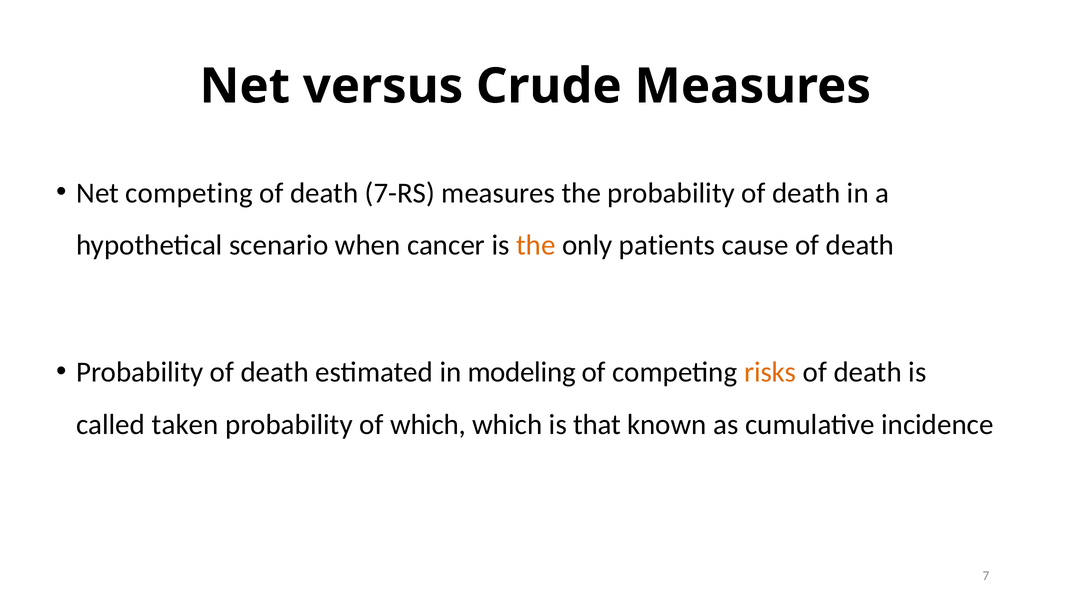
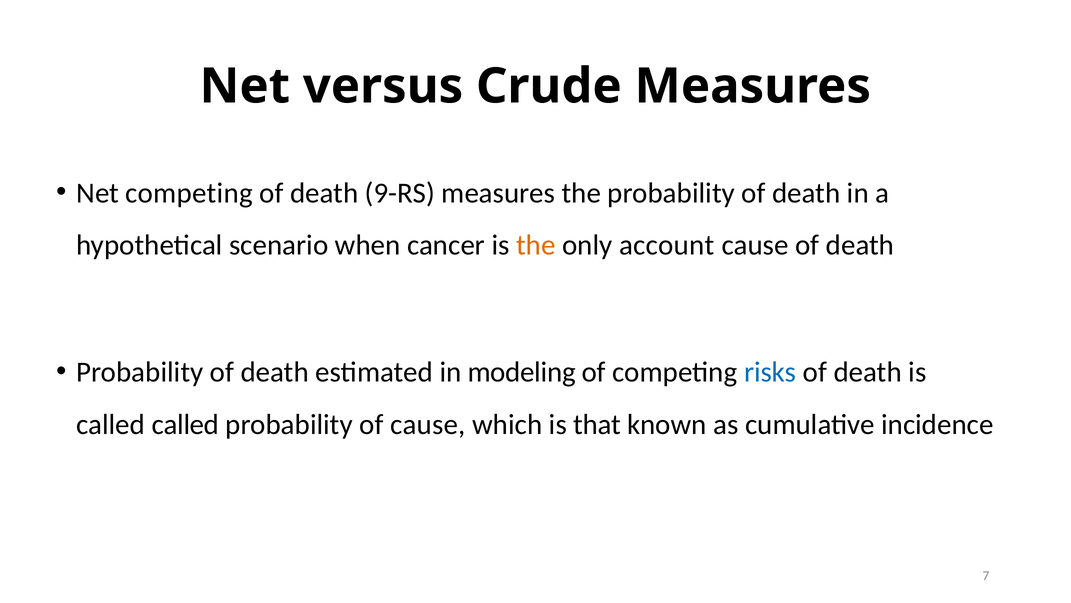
7-RS: 7-RS -> 9-RS
patients: patients -> account
risks colour: orange -> blue
called taken: taken -> called
of which: which -> cause
